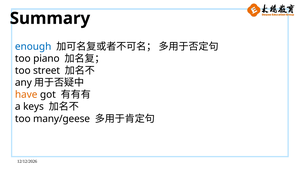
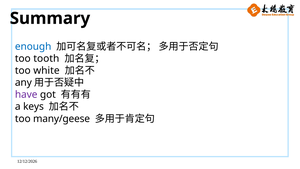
piano: piano -> tooth
street: street -> white
have colour: orange -> purple
